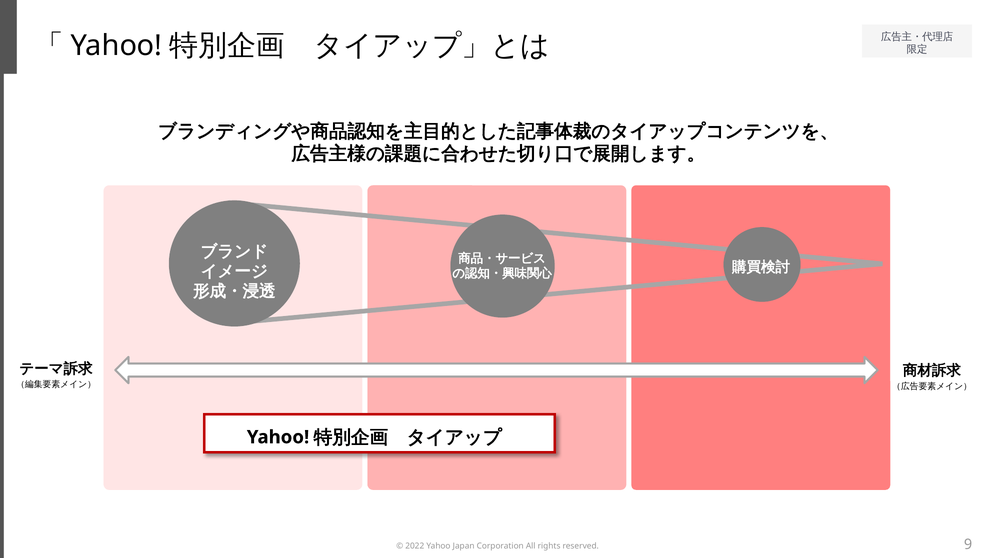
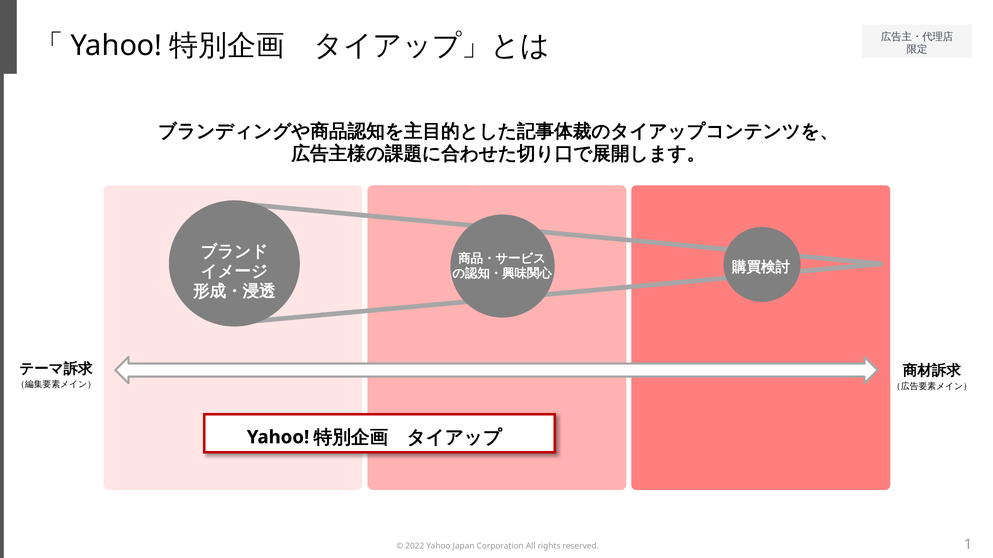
9: 9 -> 1
